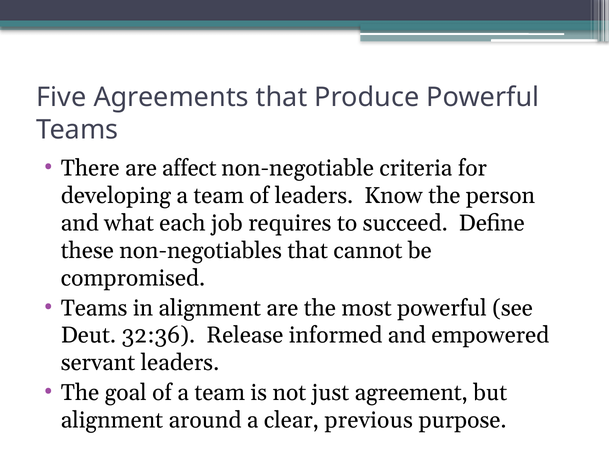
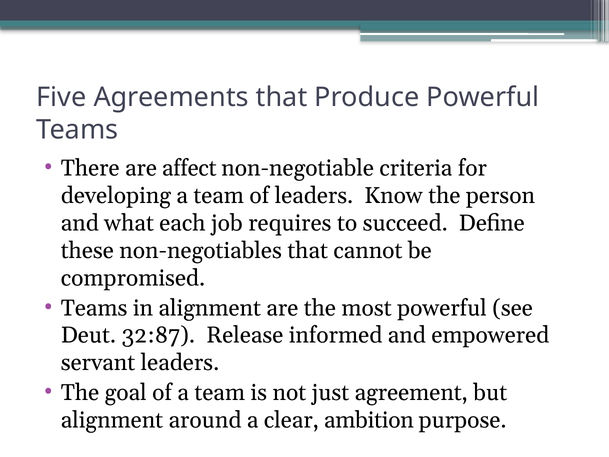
32:36: 32:36 -> 32:87
previous: previous -> ambition
